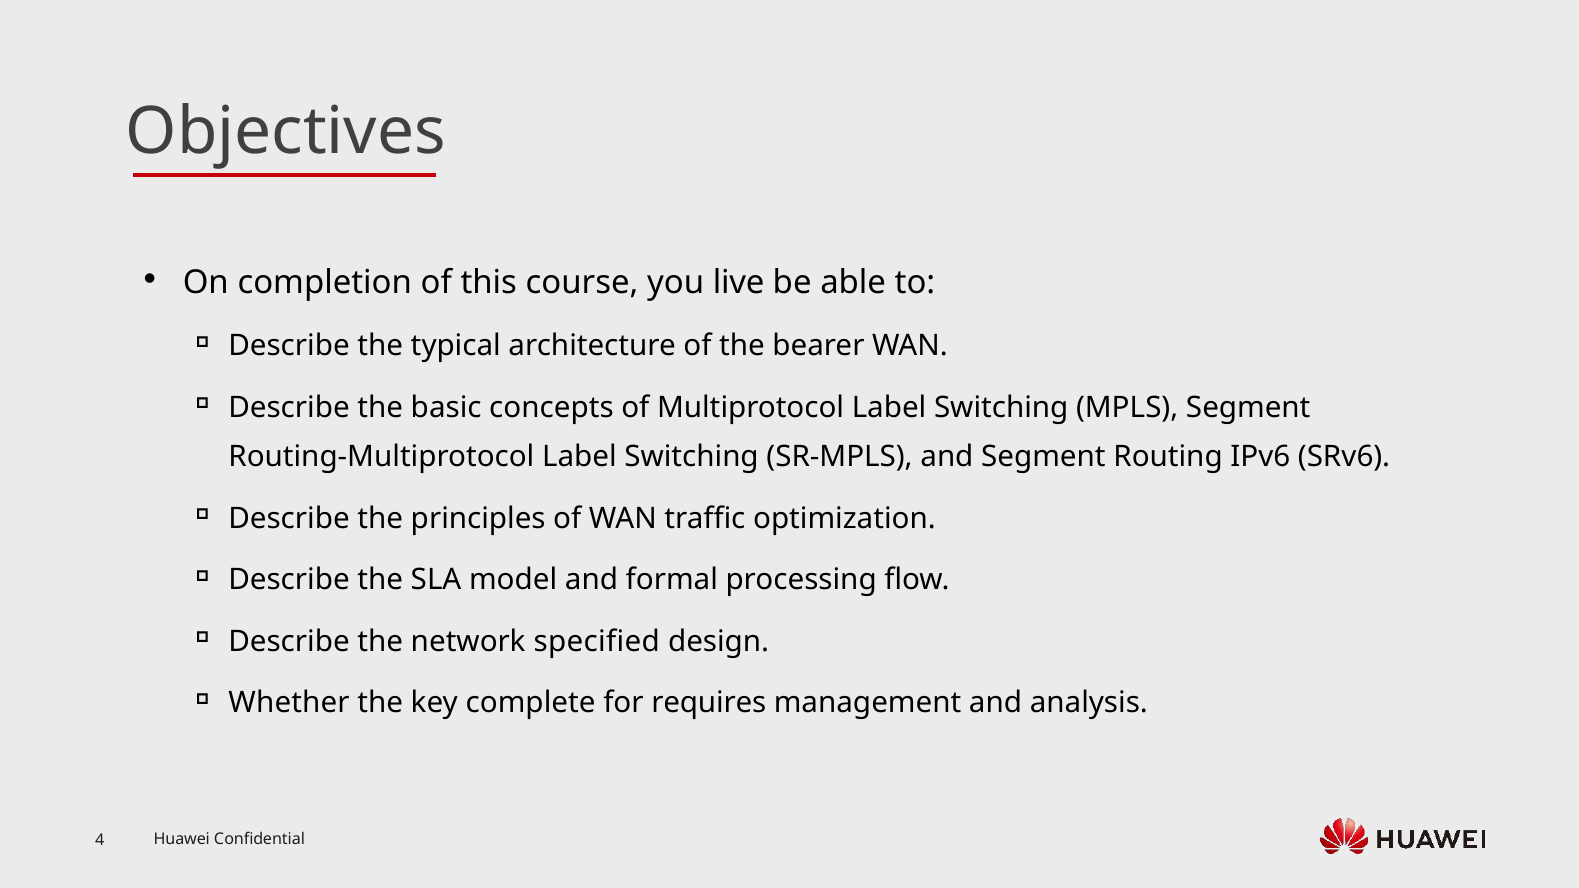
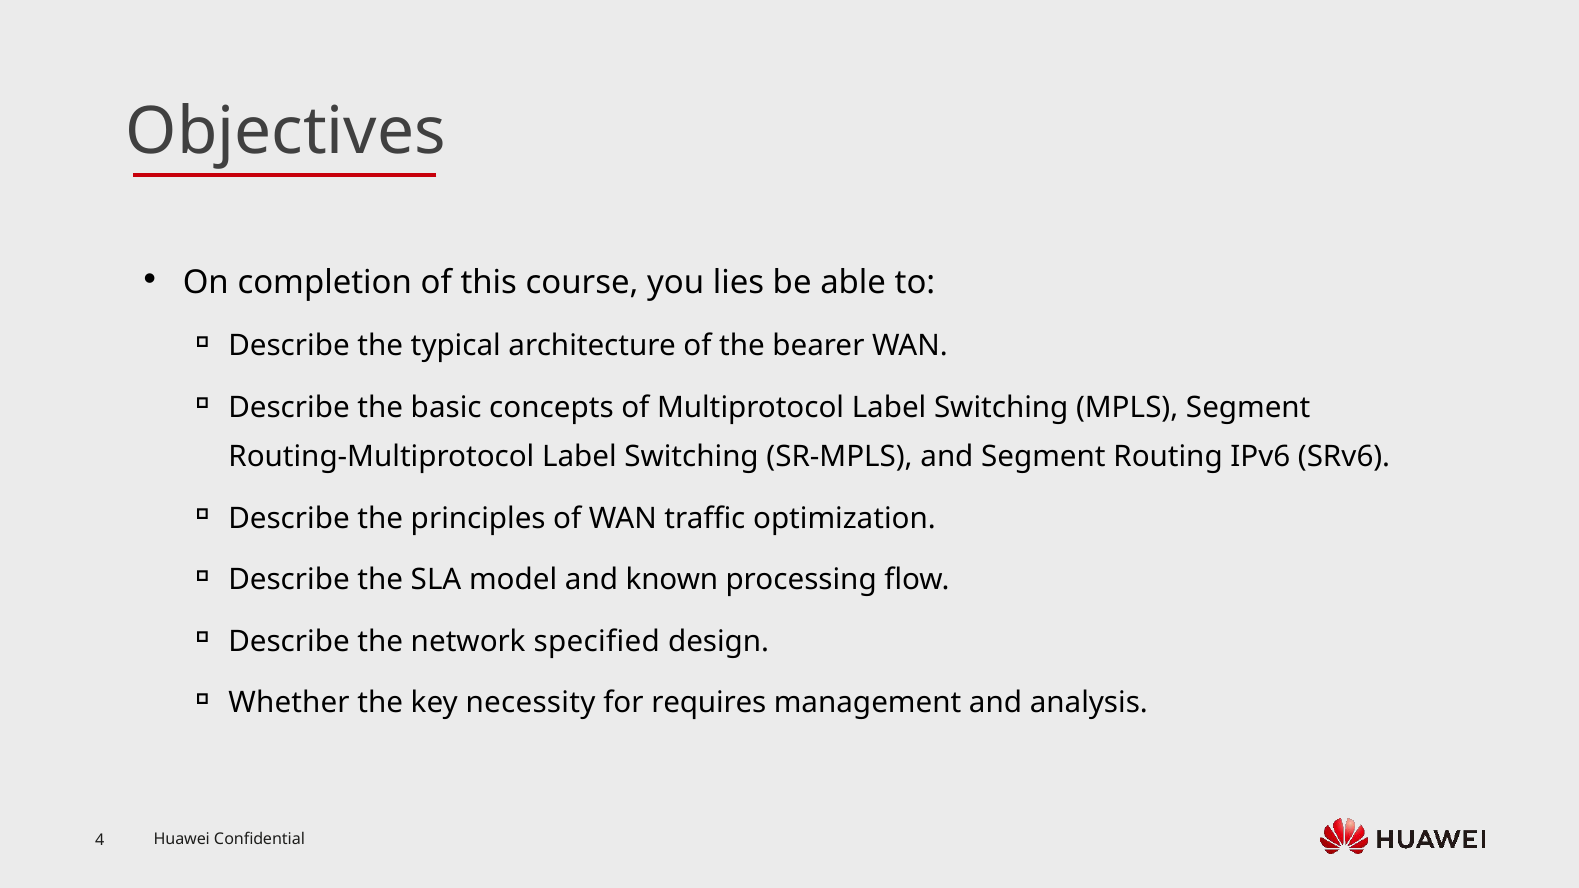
live: live -> lies
formal: formal -> known
complete: complete -> necessity
